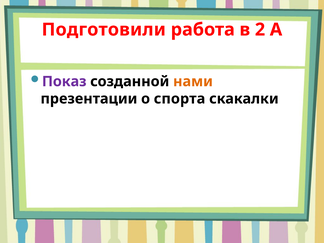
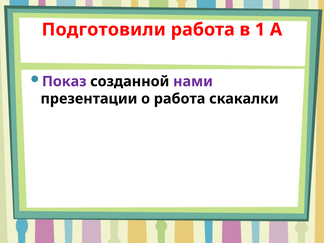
2: 2 -> 1
нами colour: orange -> purple
о спорта: спорта -> работа
